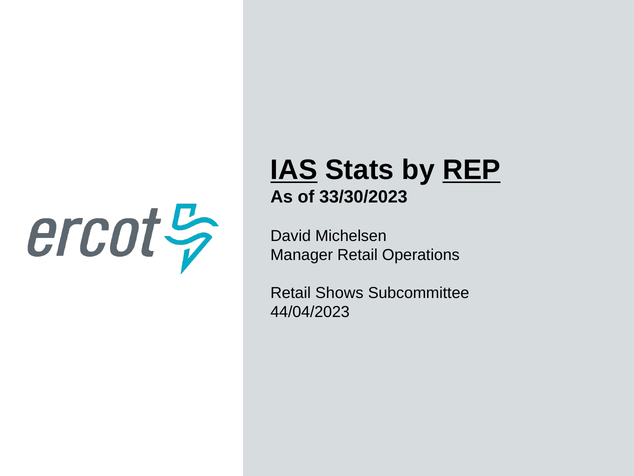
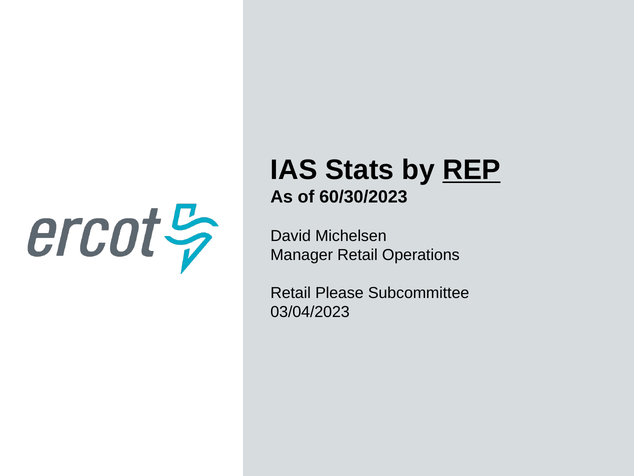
IAS underline: present -> none
33/30/2023: 33/30/2023 -> 60/30/2023
Shows: Shows -> Please
44/04/2023: 44/04/2023 -> 03/04/2023
